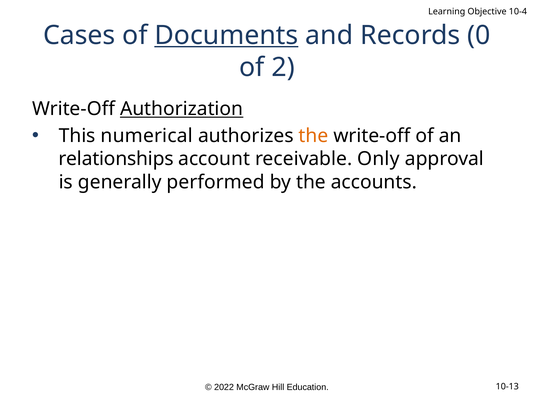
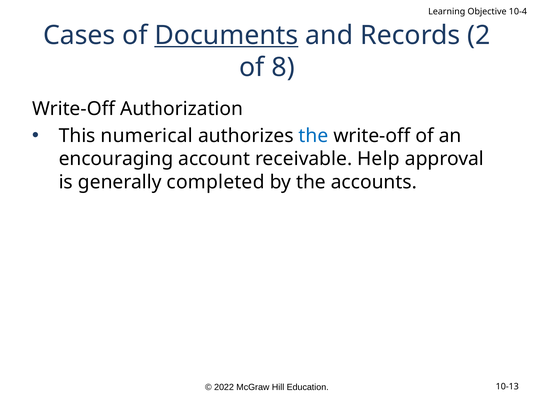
0: 0 -> 2
2: 2 -> 8
Authorization underline: present -> none
the at (314, 136) colour: orange -> blue
relationships: relationships -> encouraging
Only: Only -> Help
performed: performed -> completed
